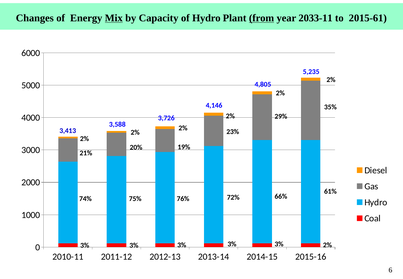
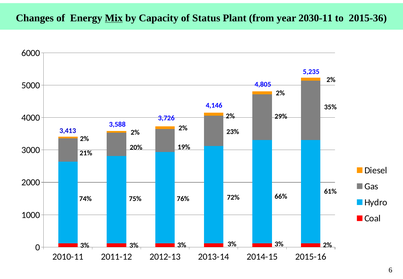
of Hydro: Hydro -> Status
from underline: present -> none
2033-11: 2033-11 -> 2030-11
2015-61: 2015-61 -> 2015-36
